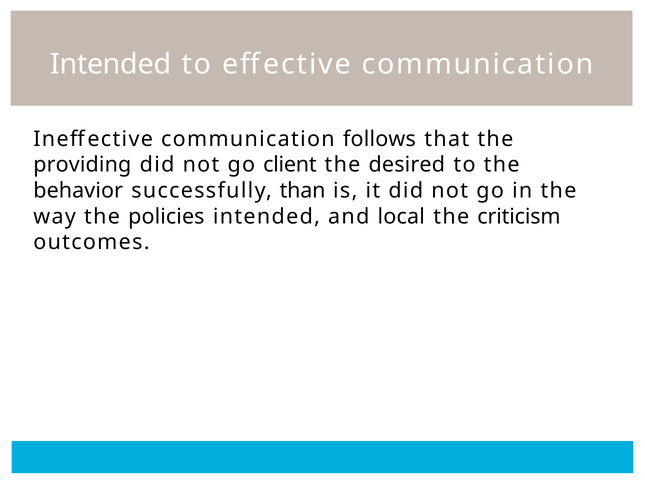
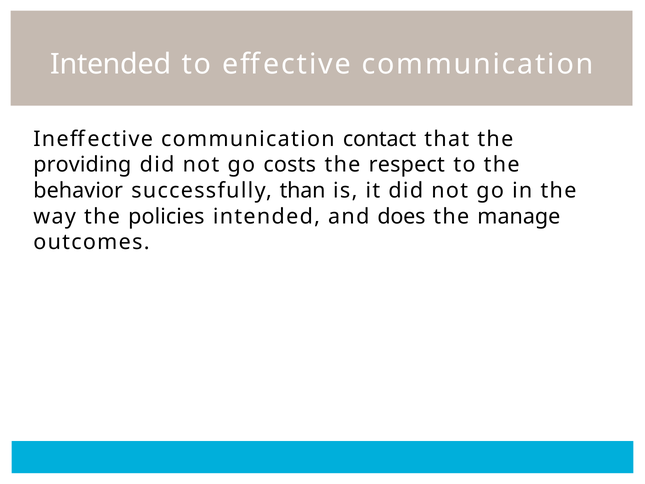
follows: follows -> contact
client: client -> costs
desired: desired -> respect
local: local -> does
criticism: criticism -> manage
